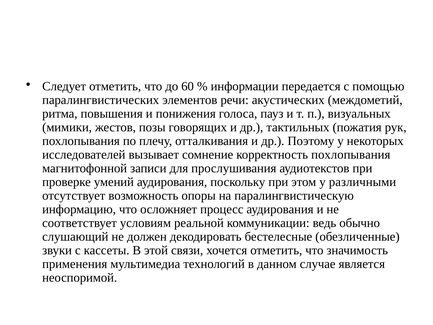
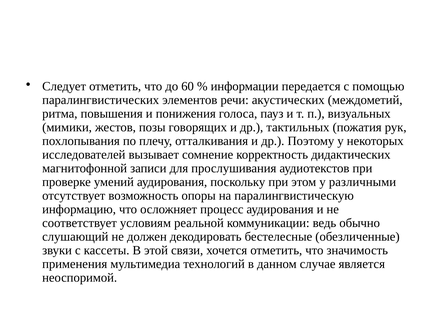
корректность похлопывания: похлопывания -> дидактических
